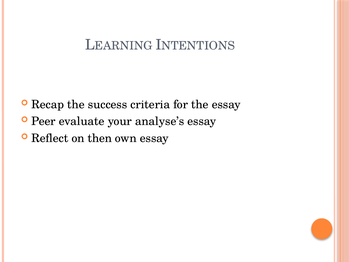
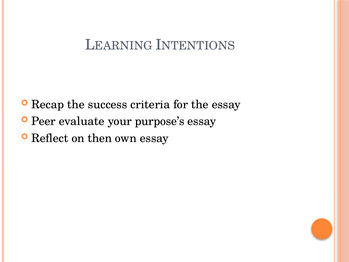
analyse’s: analyse’s -> purpose’s
